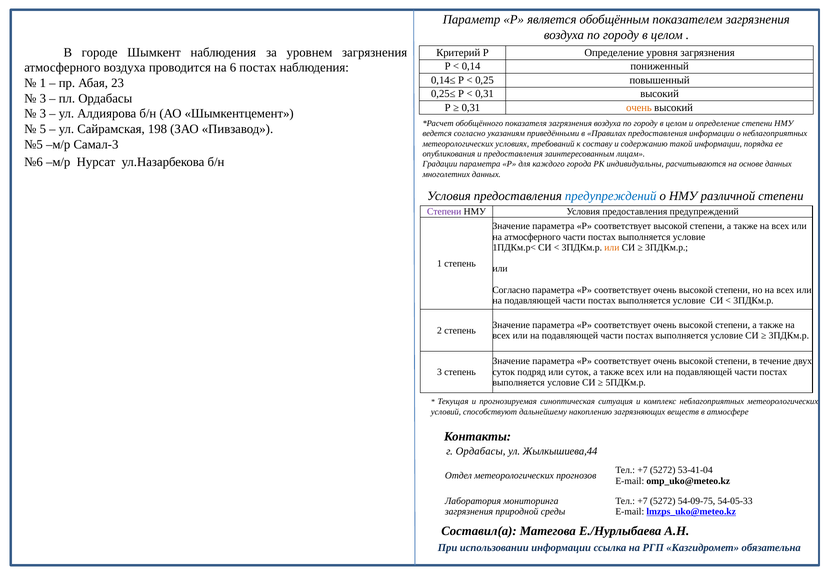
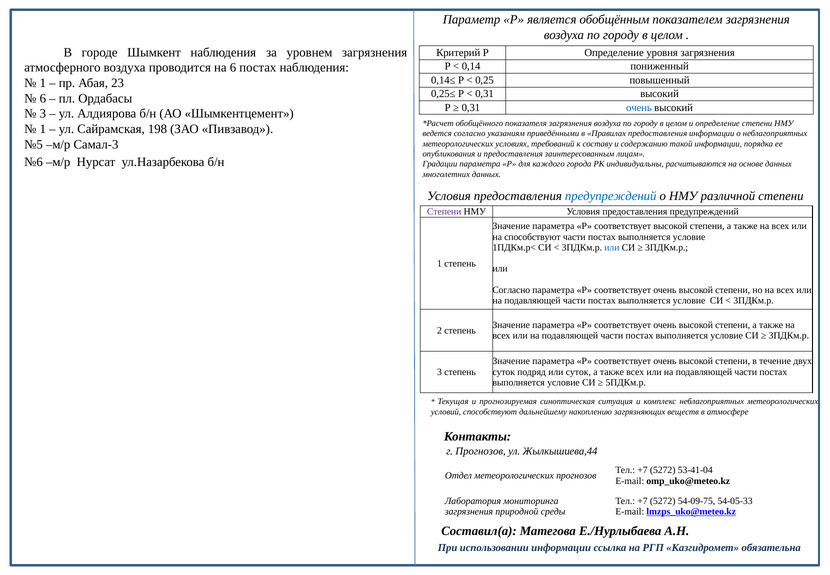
3 at (43, 98): 3 -> 6
очень at (639, 107) colour: orange -> blue
5 at (43, 129): 5 -> 1
на атмосферного: атмосферного -> способствуют
или at (612, 247) colour: orange -> blue
г Ордабасы: Ордабасы -> Прогнозов
